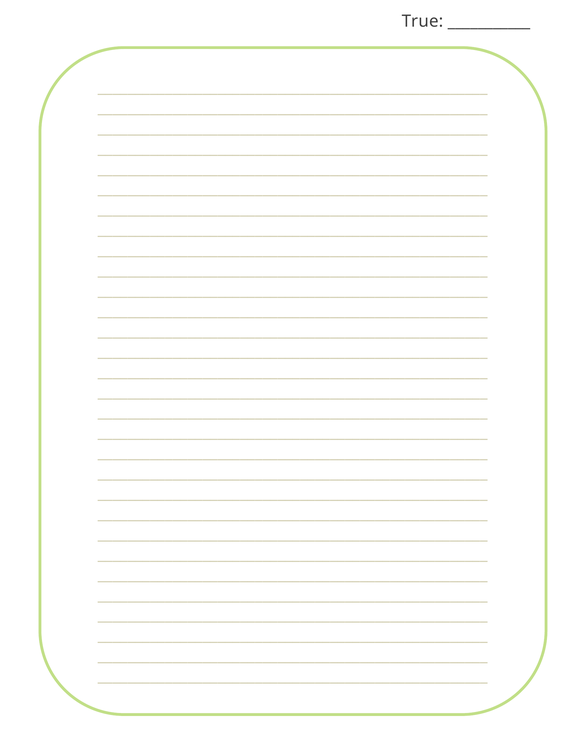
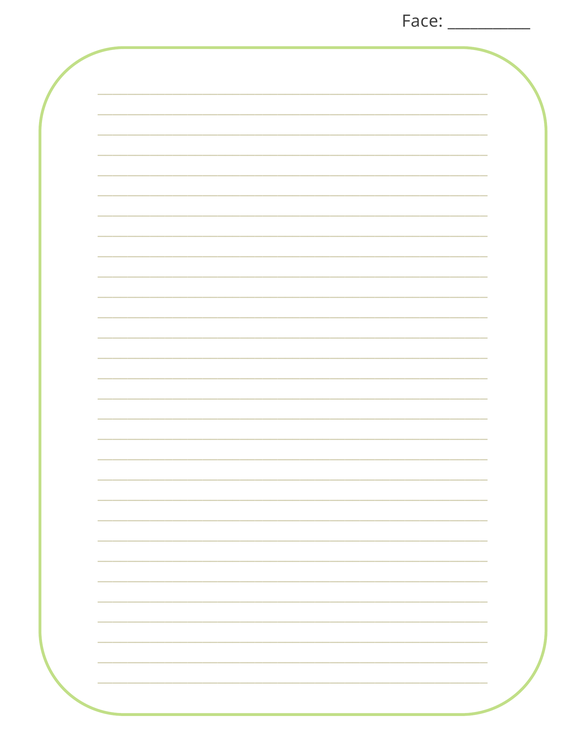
True: True -> Face
